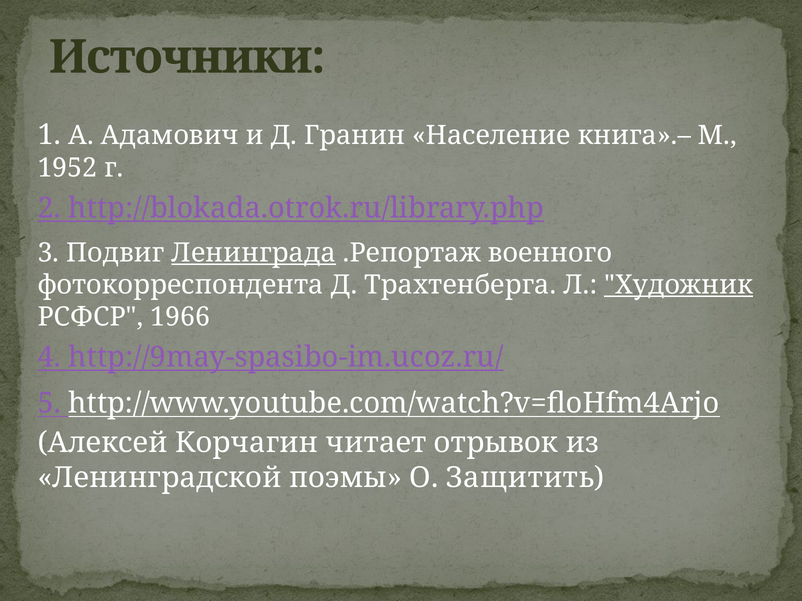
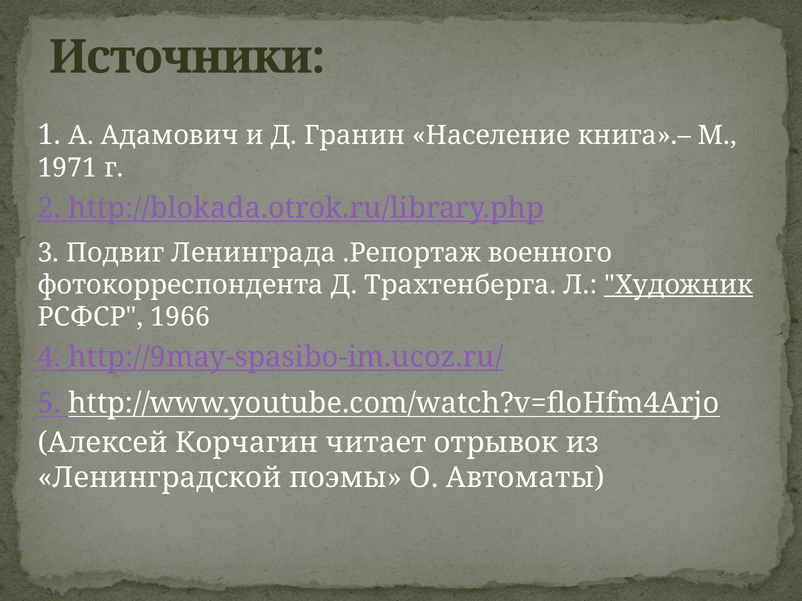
1952: 1952 -> 1971
Ленинграда underline: present -> none
Защитить: Защитить -> Автоматы
